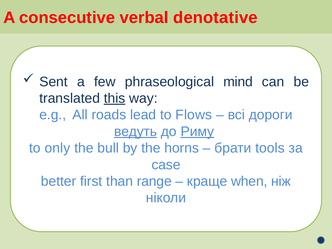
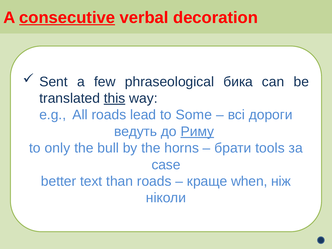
consecutive underline: none -> present
denotative: denotative -> decoration
mind: mind -> бика
Flows: Flows -> Some
ведуть underline: present -> none
first: first -> text
than range: range -> roads
